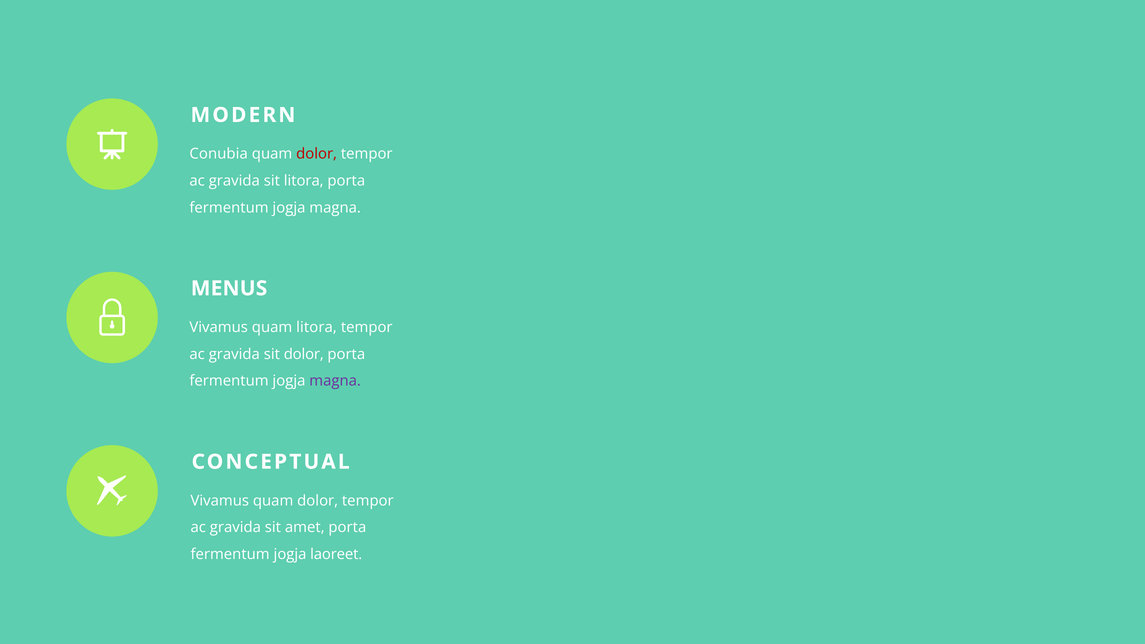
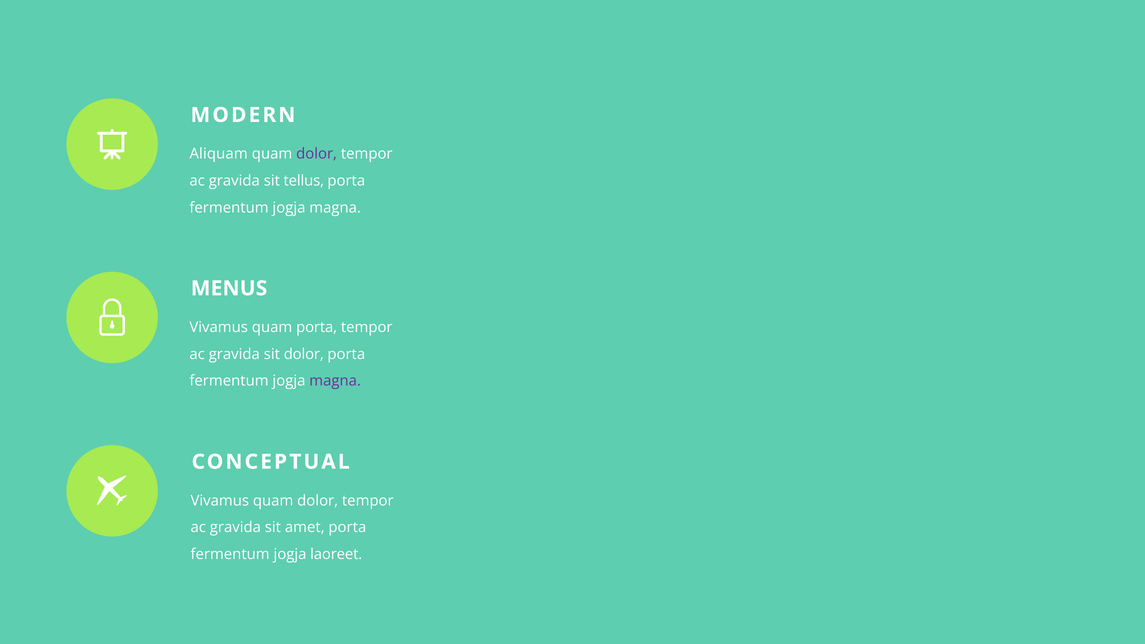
Conubia: Conubia -> Aliquam
dolor at (317, 154) colour: red -> purple
sit litora: litora -> tellus
quam litora: litora -> porta
